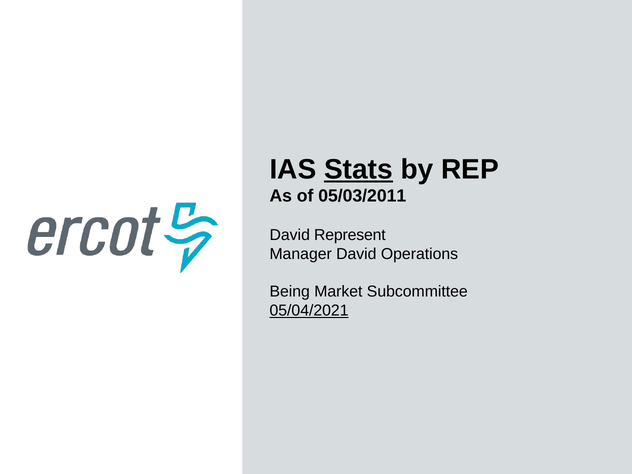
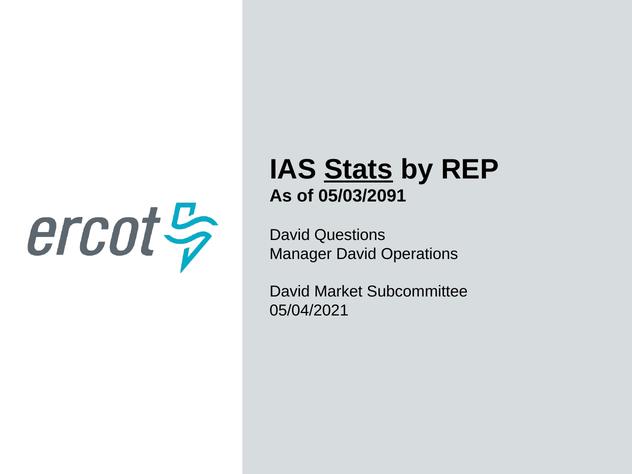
05/03/2011: 05/03/2011 -> 05/03/2091
Represent: Represent -> Questions
Being at (290, 292): Being -> David
05/04/2021 underline: present -> none
